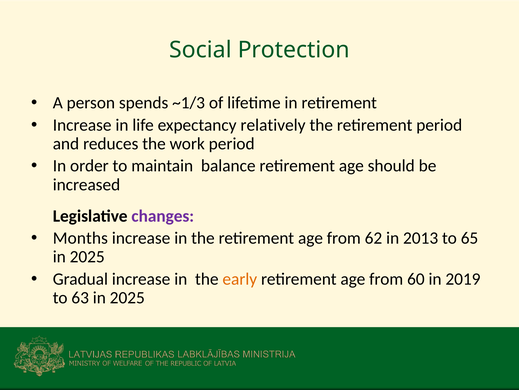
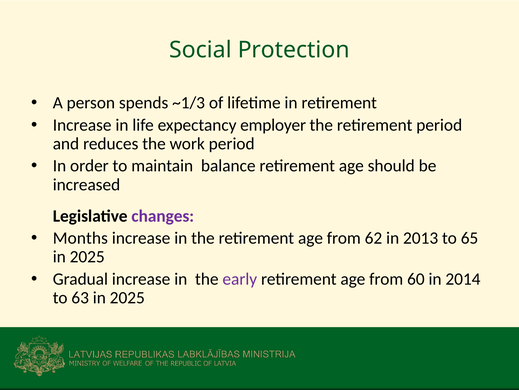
relatively: relatively -> employer
early colour: orange -> purple
2019: 2019 -> 2014
